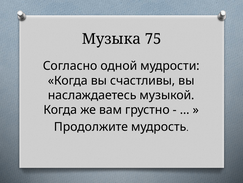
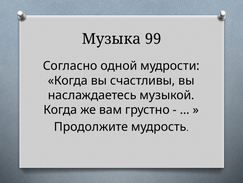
75: 75 -> 99
